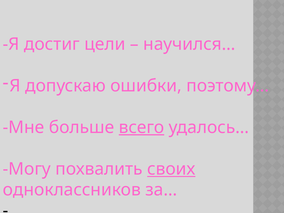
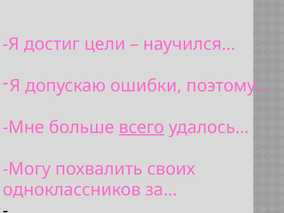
своих underline: present -> none
